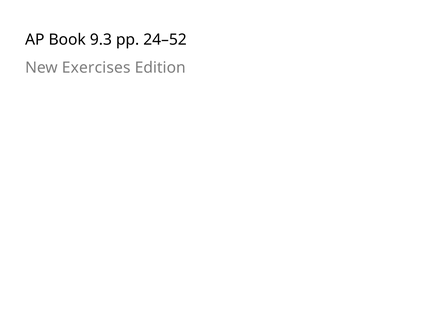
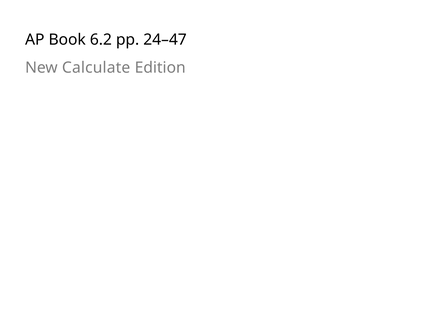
9.3: 9.3 -> 6.2
24–52: 24–52 -> 24–47
Exercises: Exercises -> Calculate
